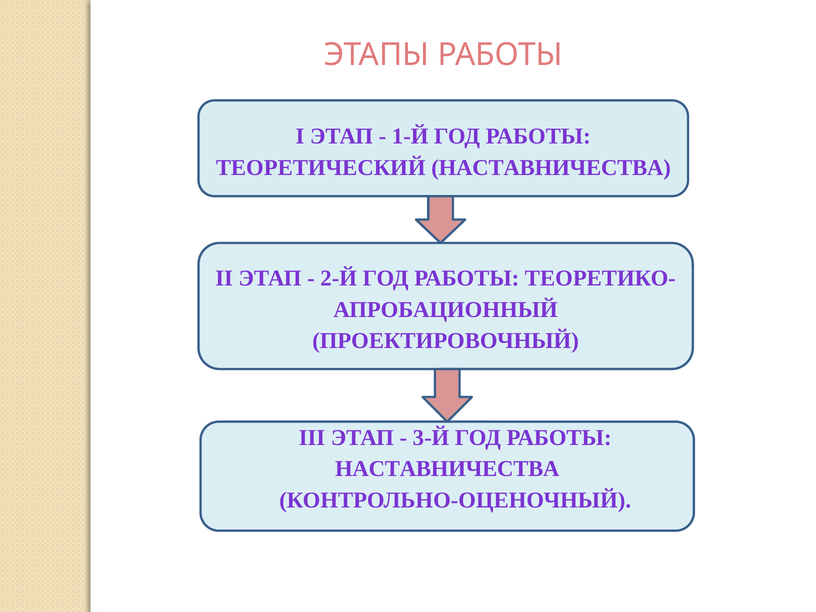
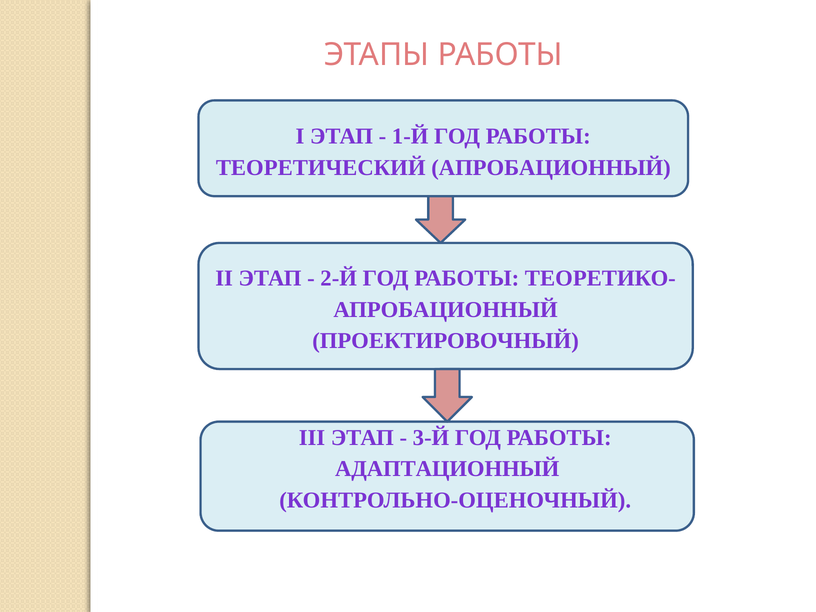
ТЕОРЕТИЧЕСКИЙ НАСТАВНИЧЕСТВА: НАСТАВНИЧЕСТВА -> АПРОБАЦИОННЫЙ
НАСТАВНИЧЕСТВА at (447, 469): НАСТАВНИЧЕСТВА -> АДАПТАЦИОННЫЙ
